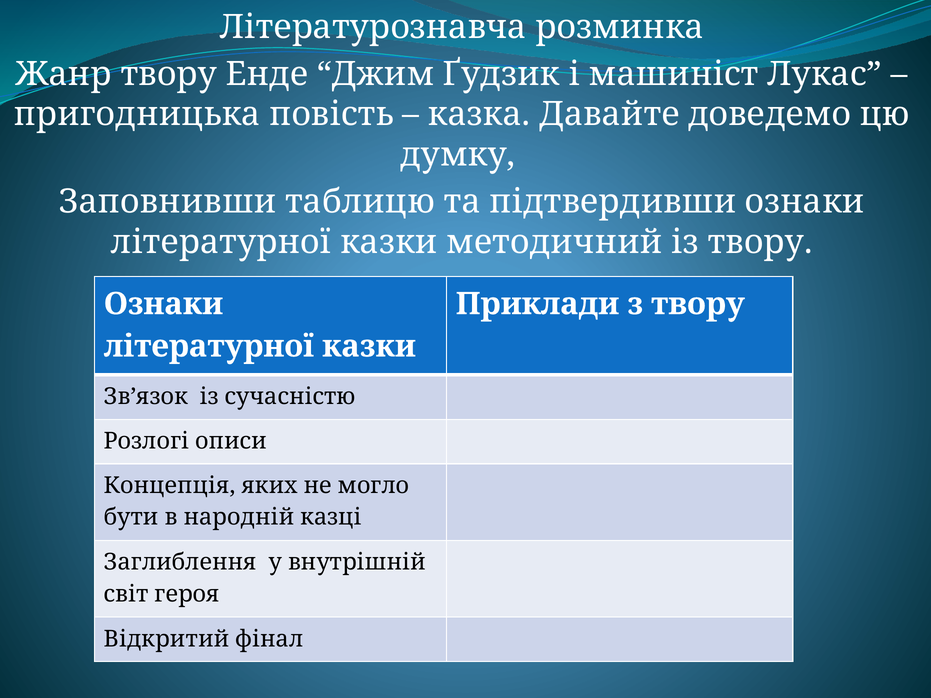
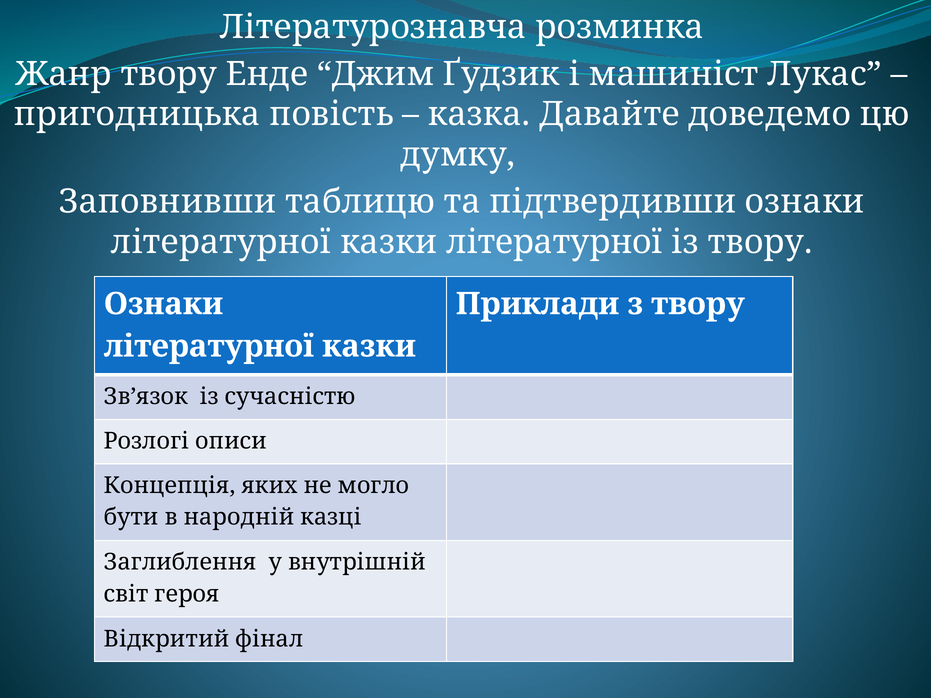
казки методичний: методичний -> літературної
